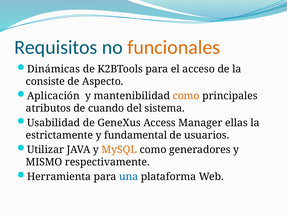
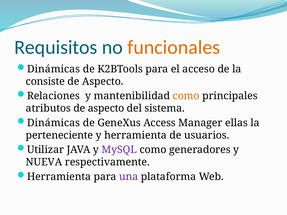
Aplicación: Aplicación -> Relaciones
atributos de cuando: cuando -> aspecto
Usabilidad at (54, 123): Usabilidad -> Dinámicas
estrictamente: estrictamente -> perteneciente
y fundamental: fundamental -> herramienta
MySQL colour: orange -> purple
MISMO: MISMO -> NUEVA
una colour: blue -> purple
